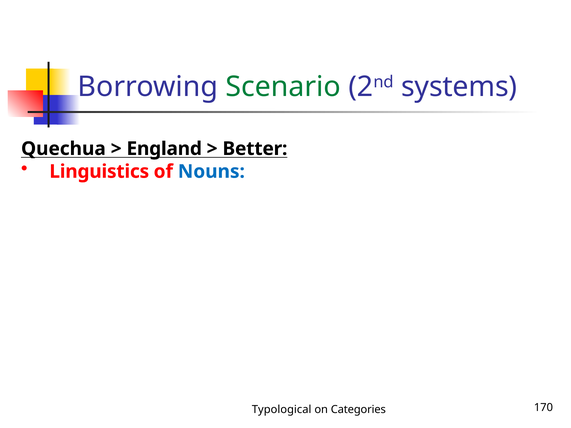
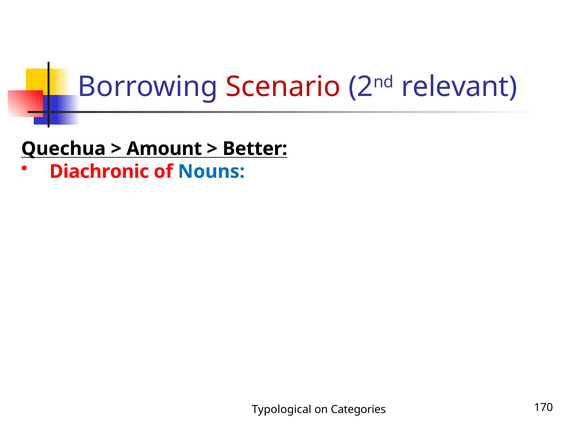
Scenario colour: green -> red
systems: systems -> relevant
England: England -> Amount
Linguistics: Linguistics -> Diachronic
